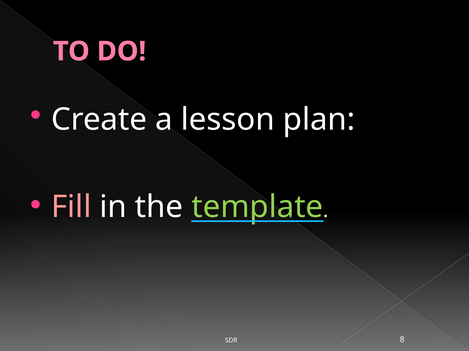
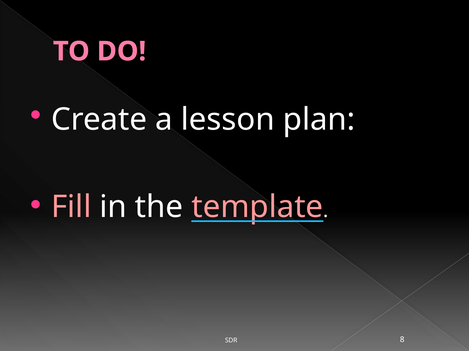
template colour: light green -> pink
